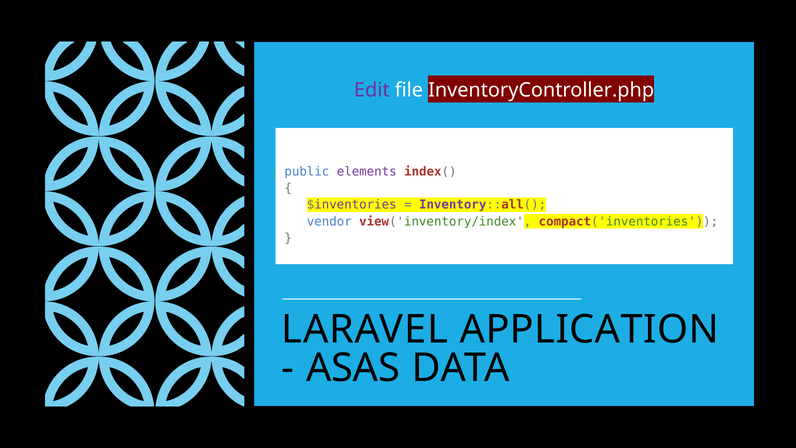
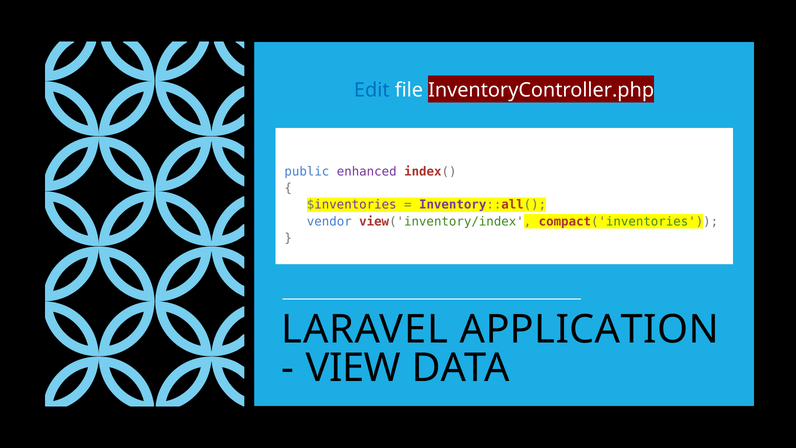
Edit colour: purple -> blue
elements: elements -> enhanced
ASAS: ASAS -> VIEW
